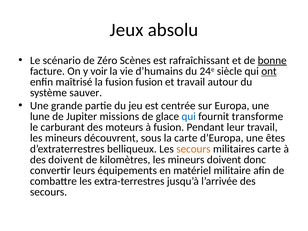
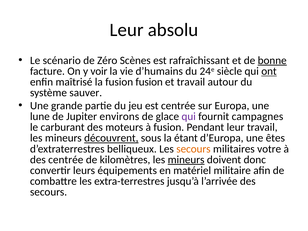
Jeux at (127, 30): Jeux -> Leur
missions: missions -> environs
qui at (189, 116) colour: blue -> purple
transforme: transforme -> campagnes
découvrent underline: none -> present
la carte: carte -> étant
militaires carte: carte -> votre
des doivent: doivent -> centrée
mineurs at (186, 160) underline: none -> present
